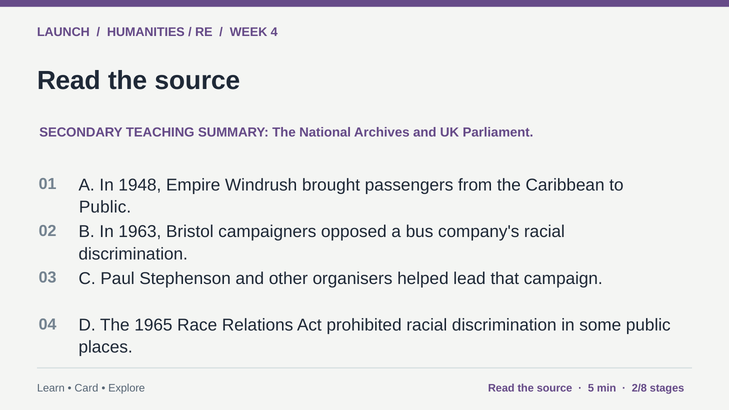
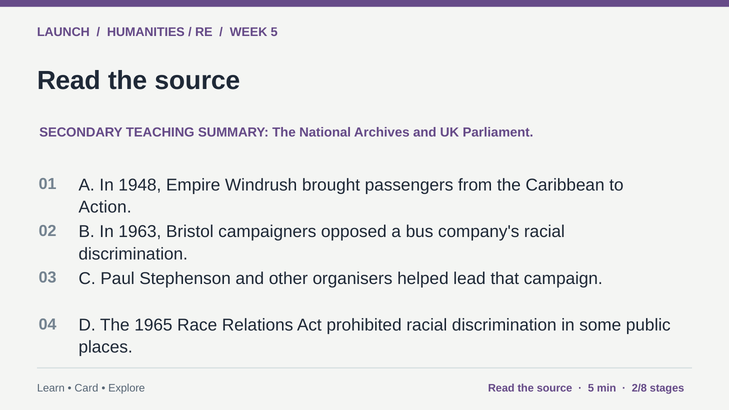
WEEK 4: 4 -> 5
Public at (105, 207): Public -> Action
